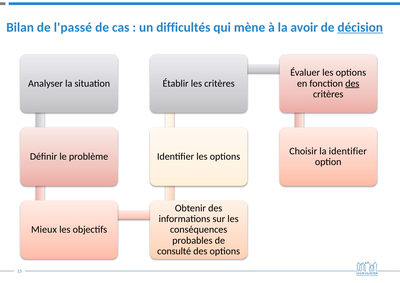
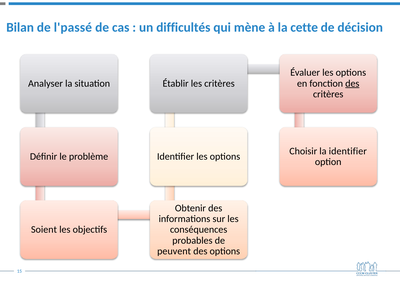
avoir: avoir -> cette
décision underline: present -> none
Mieux: Mieux -> Soient
consulté: consulté -> peuvent
